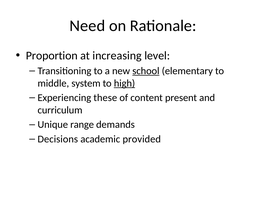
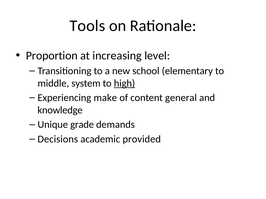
Need: Need -> Tools
school underline: present -> none
these: these -> make
present: present -> general
curriculum: curriculum -> knowledge
range: range -> grade
